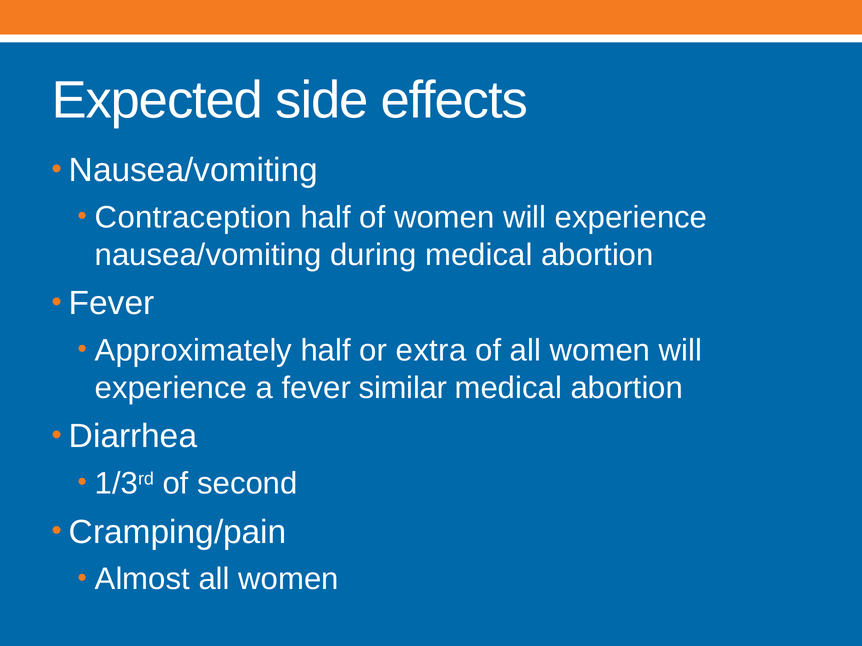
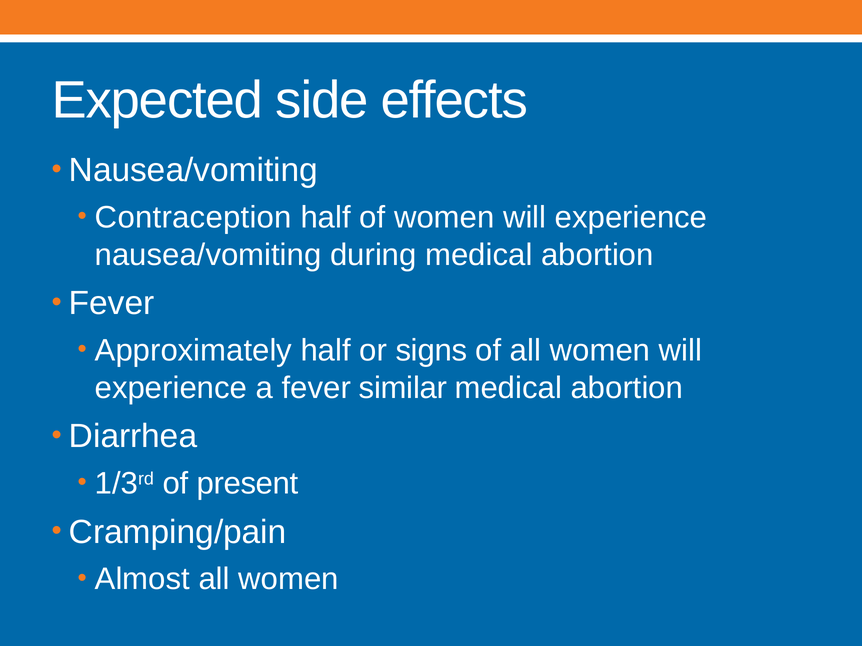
extra: extra -> signs
second: second -> present
